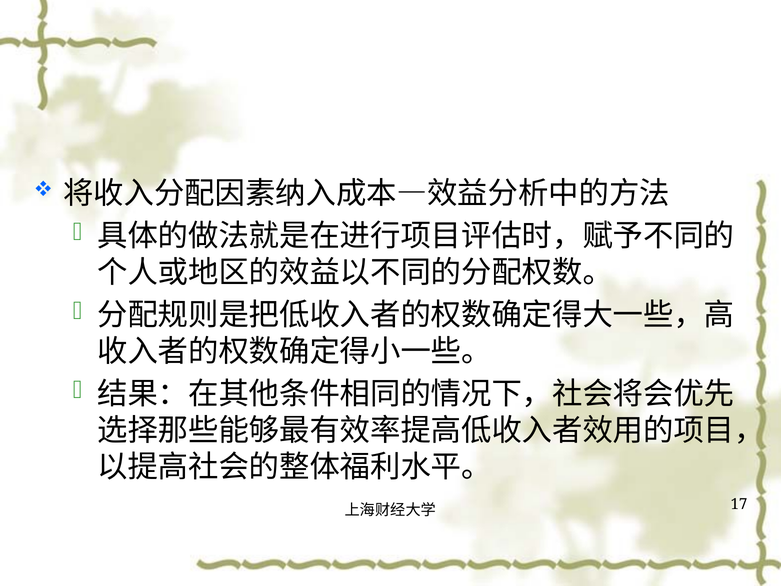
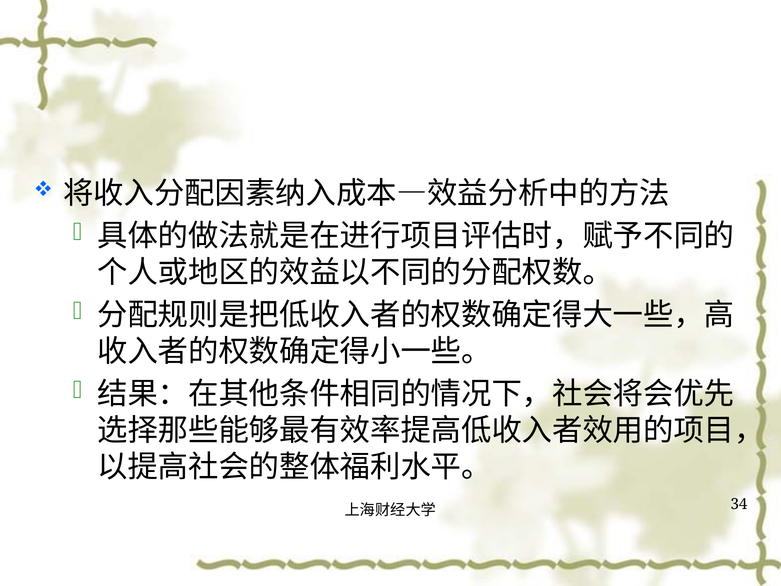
17: 17 -> 34
